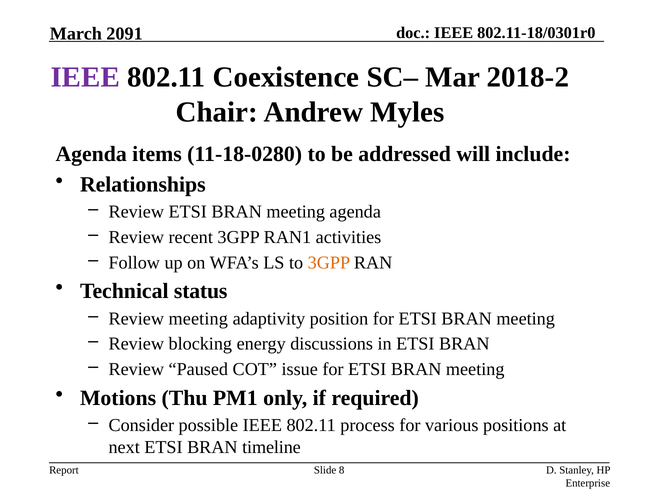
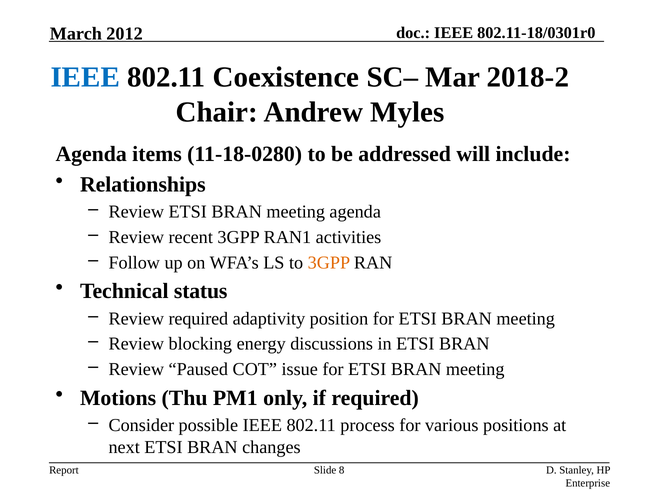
2091: 2091 -> 2012
IEEE at (85, 77) colour: purple -> blue
Review meeting: meeting -> required
timeline: timeline -> changes
